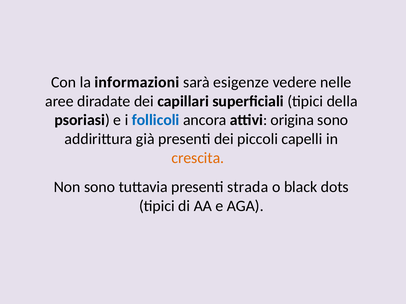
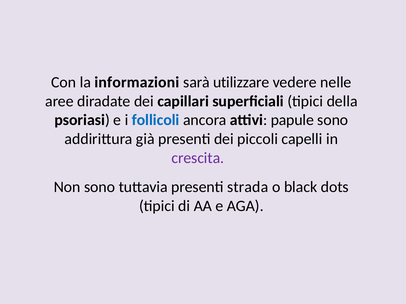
esigenze: esigenze -> utilizzare
origina: origina -> papule
crescita colour: orange -> purple
